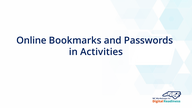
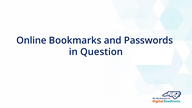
Activities: Activities -> Question
